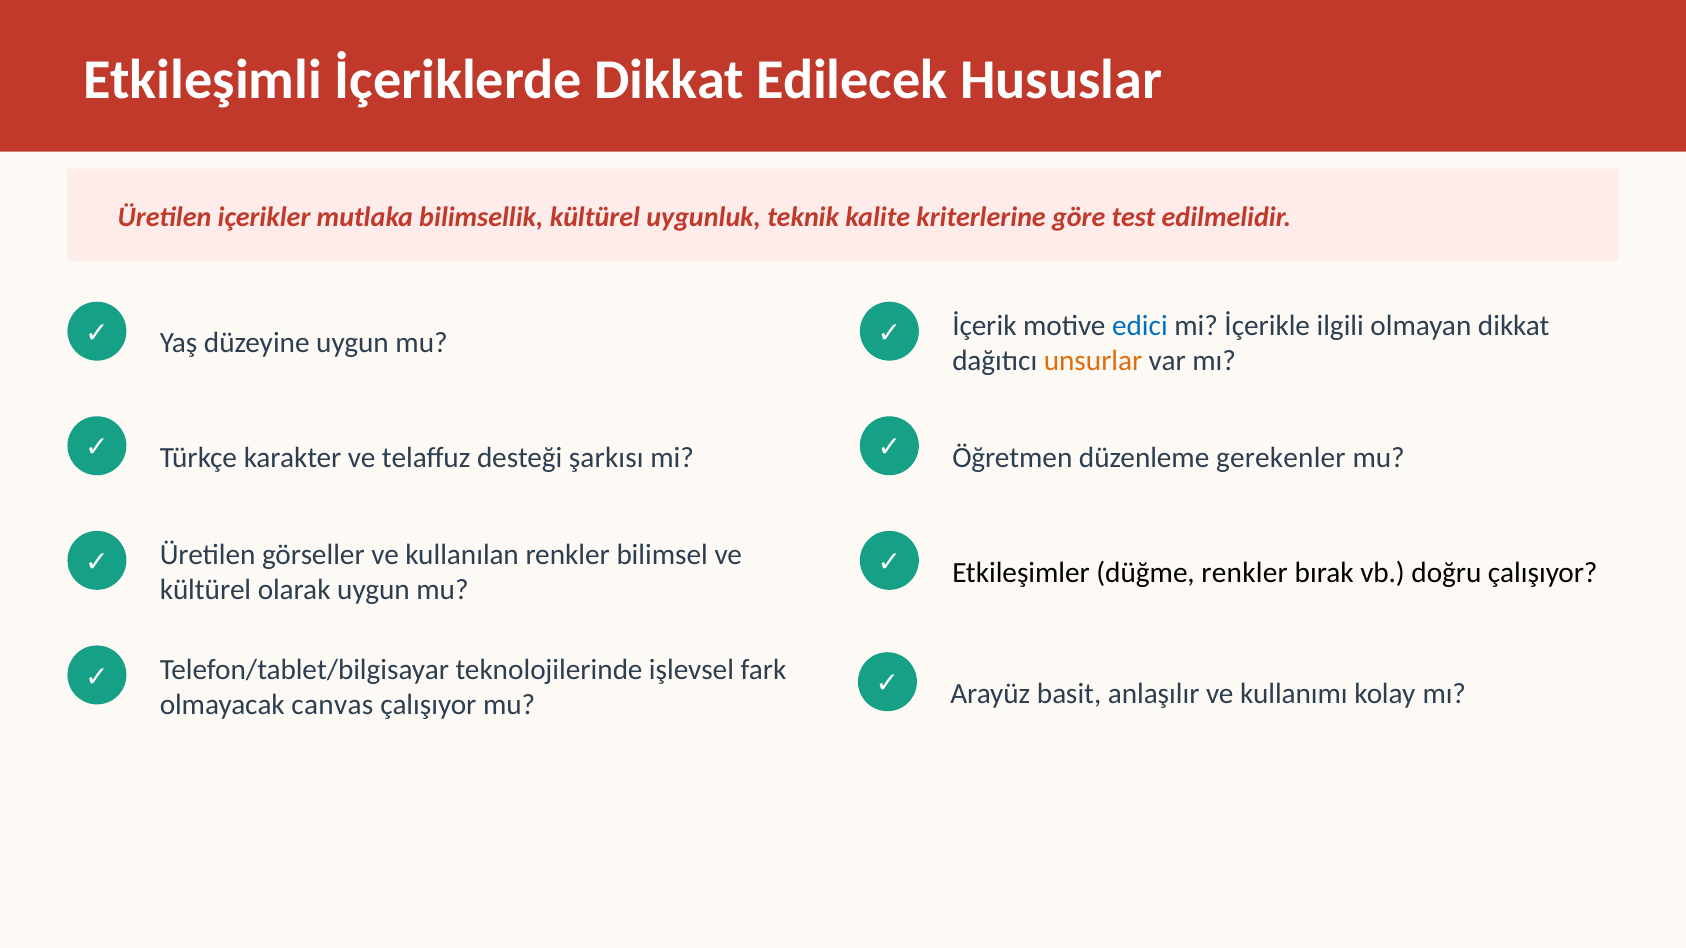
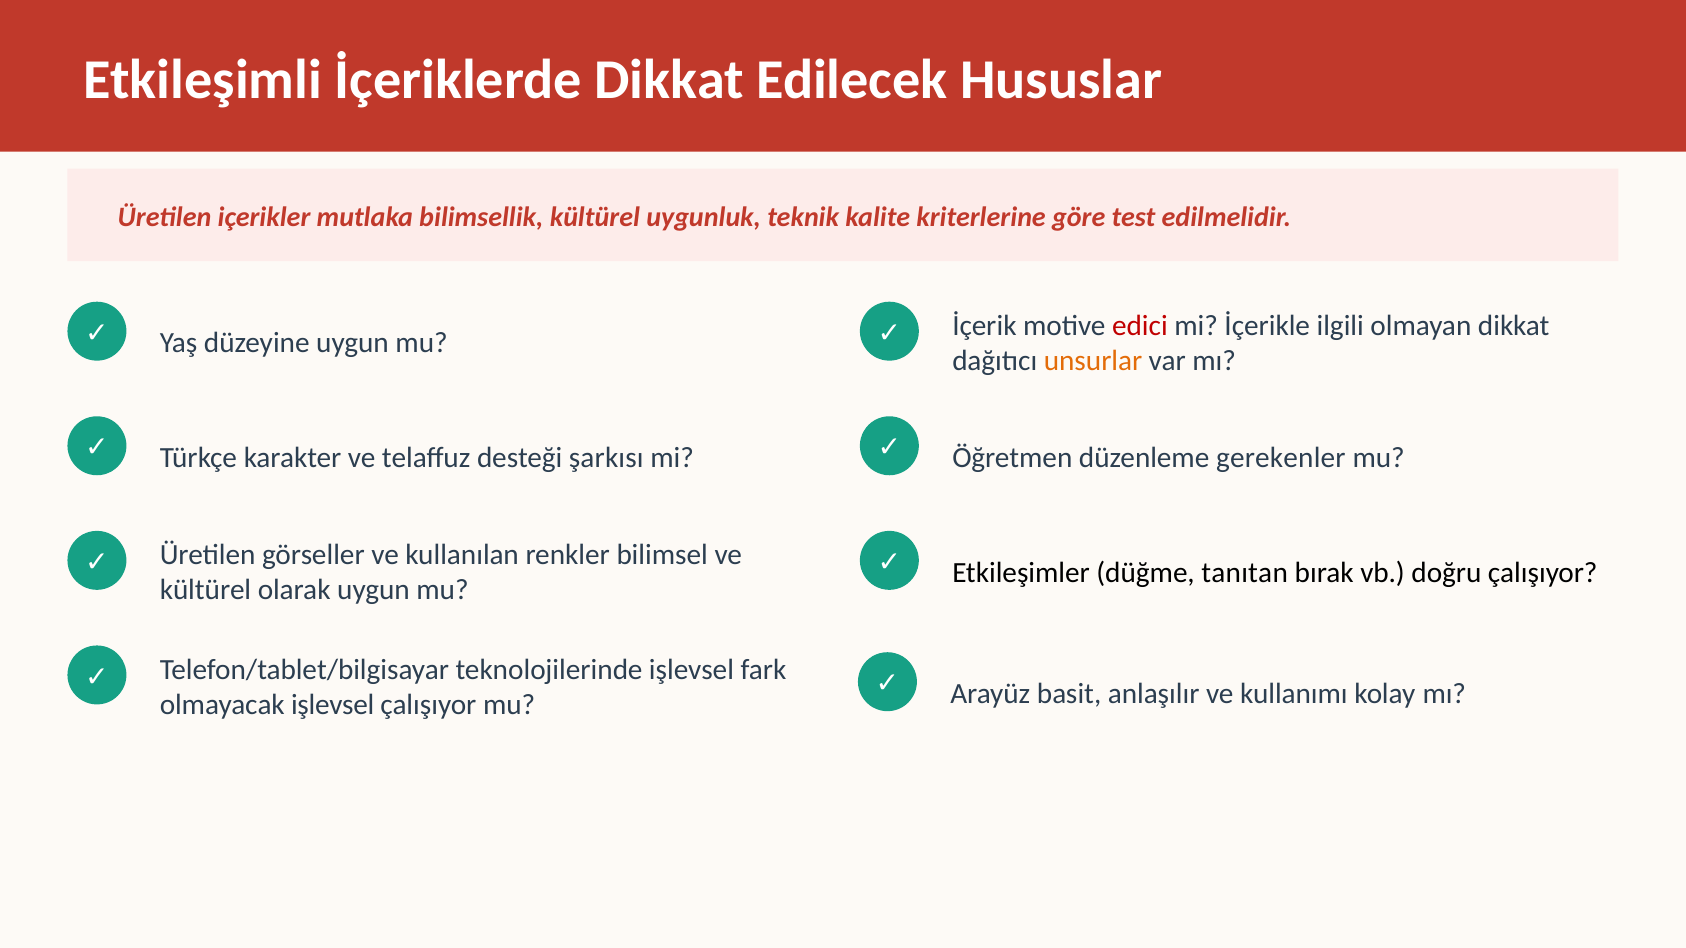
edici colour: blue -> red
düğme renkler: renkler -> tanıtan
olmayacak canvas: canvas -> işlevsel
